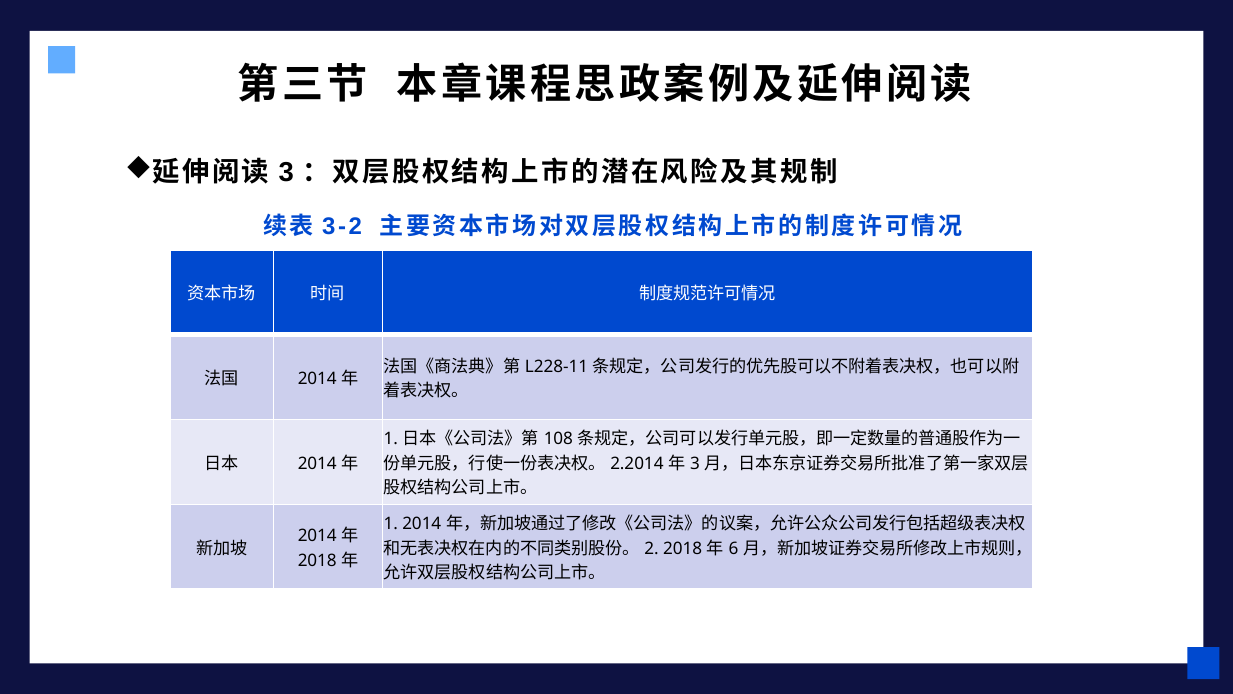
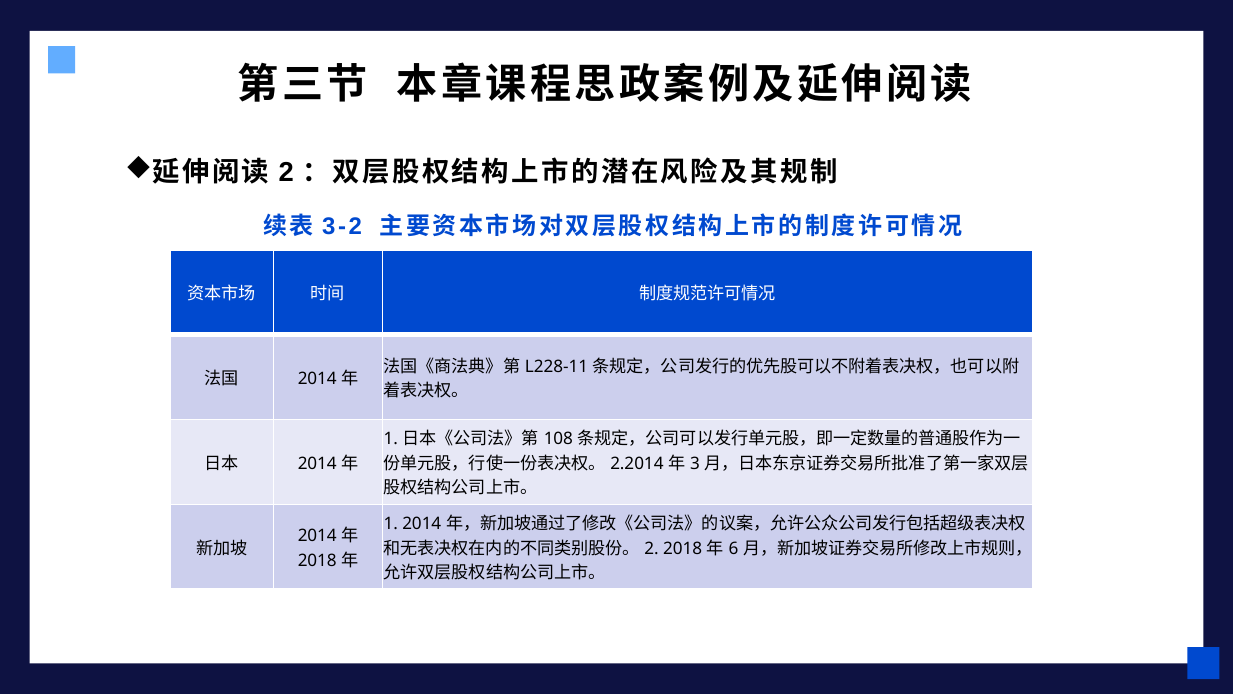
3 at (286, 173): 3 -> 2
